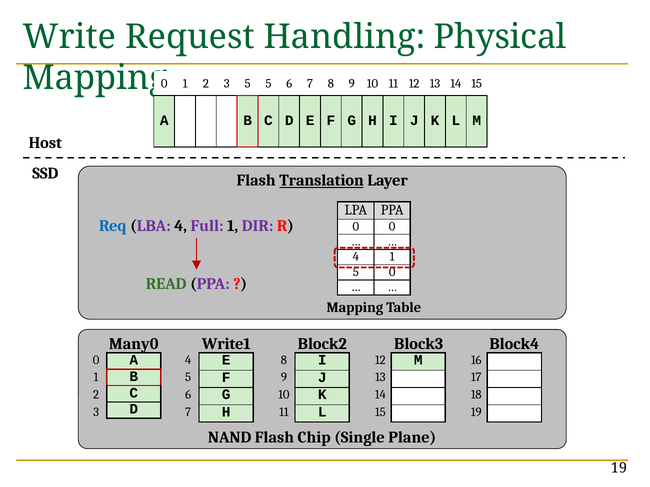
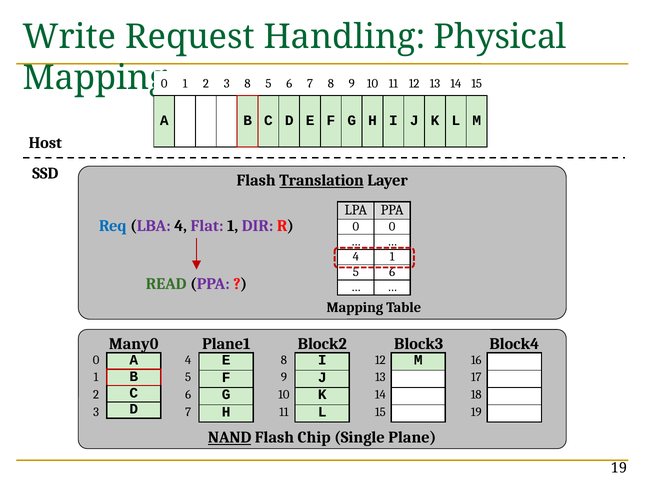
3 5: 5 -> 8
Full: Full -> Flat
0 at (392, 272): 0 -> 6
Write1: Write1 -> Plane1
NAND underline: none -> present
